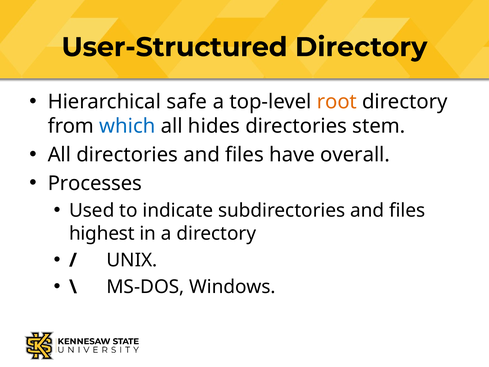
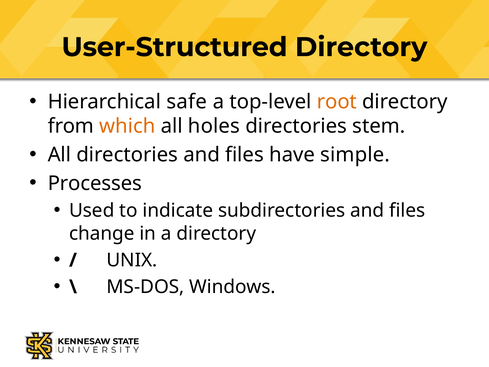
which colour: blue -> orange
hides: hides -> holes
overall: overall -> simple
highest: highest -> change
